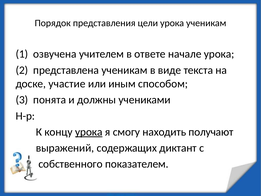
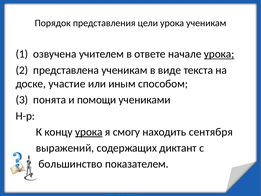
урока at (219, 54) underline: none -> present
должны: должны -> помощи
получают: получают -> сентября
собственного: собственного -> большинство
